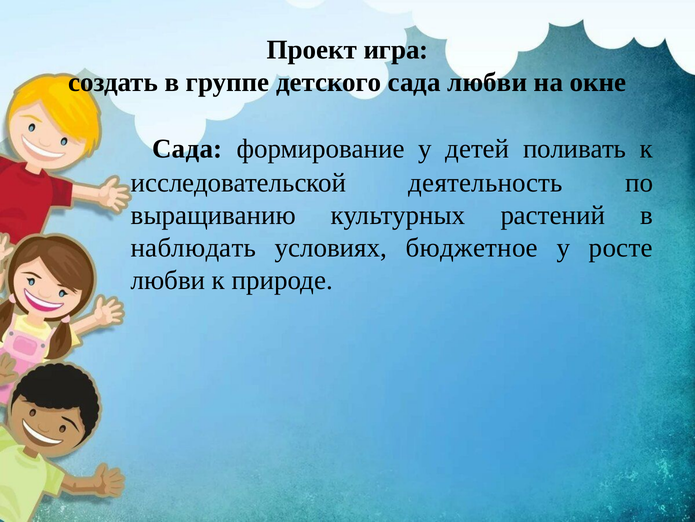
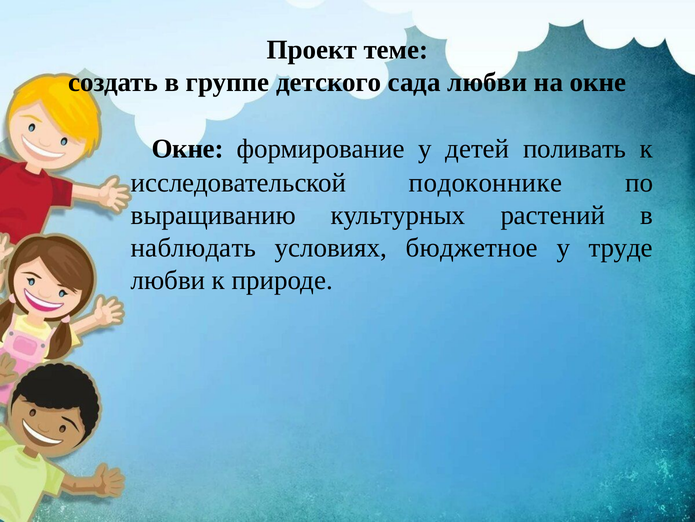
игра: игра -> теме
Сада at (187, 149): Сада -> Окне
деятельность: деятельность -> подоконнике
росте: росте -> труде
